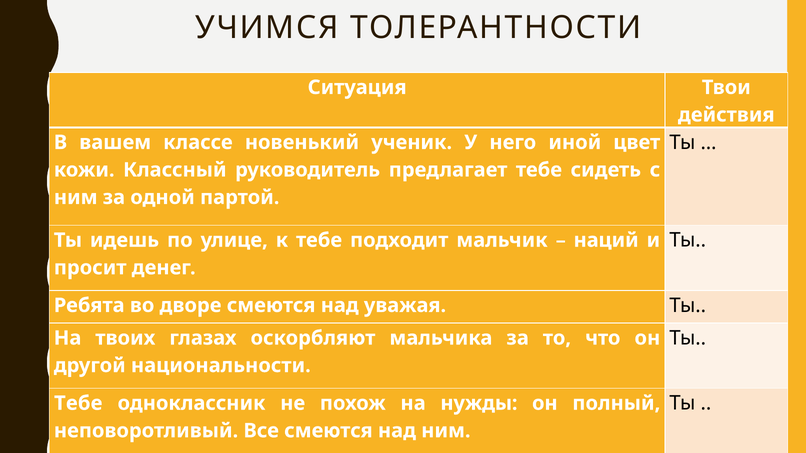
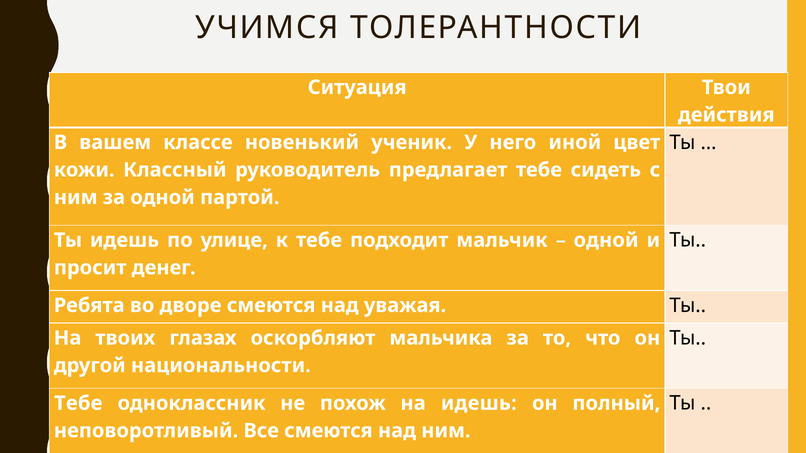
наций at (606, 240): наций -> одной
на нужды: нужды -> идешь
